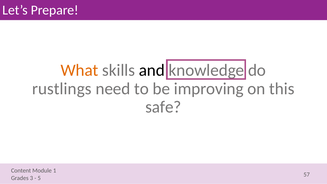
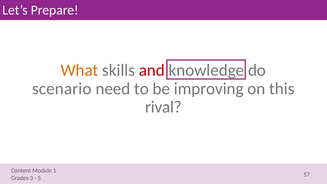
and colour: black -> red
rustlings: rustlings -> scenario
safe: safe -> rival
